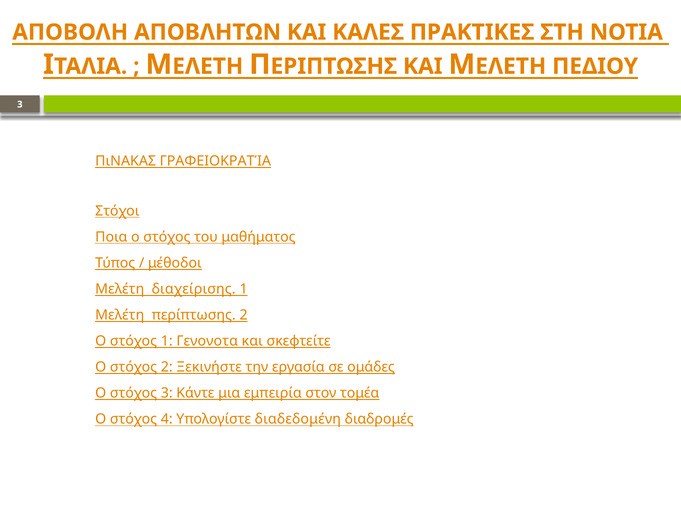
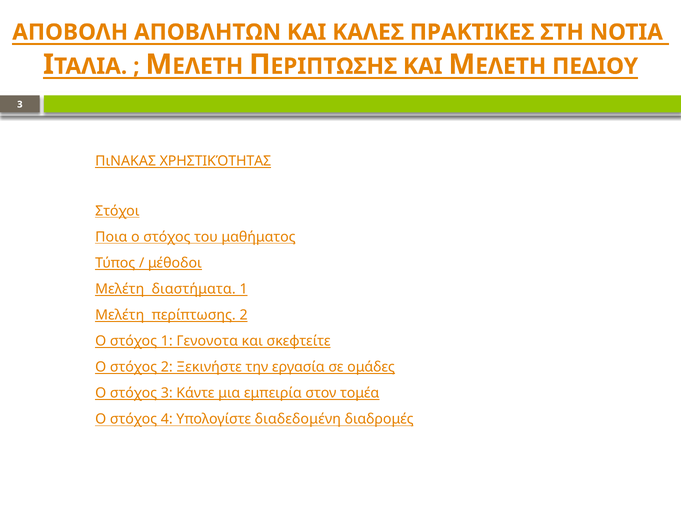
ΓΡΑΦΕΙΟΚΡΑΤΊΑ: ΓΡΑΦΕΙΟΚΡΑΤΊΑ -> ΧΡΗΣΤΙΚΌΤΗΤΑΣ
διαχείρισης: διαχείρισης -> διαστήματα
